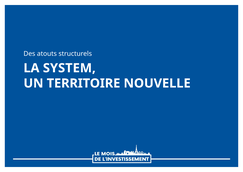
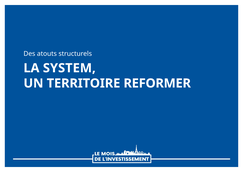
NOUVELLE: NOUVELLE -> REFORMER
